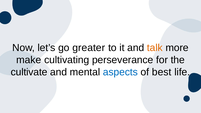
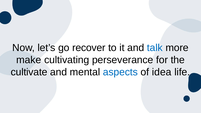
greater: greater -> recover
talk colour: orange -> blue
best: best -> idea
